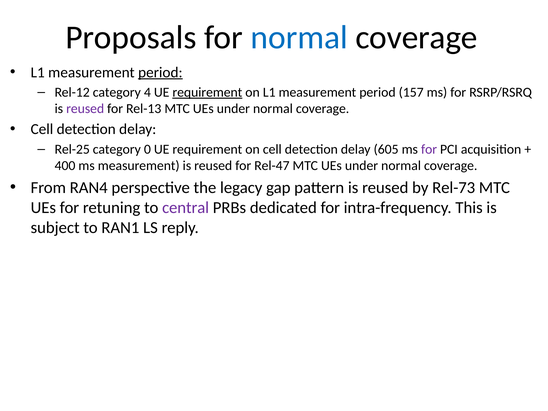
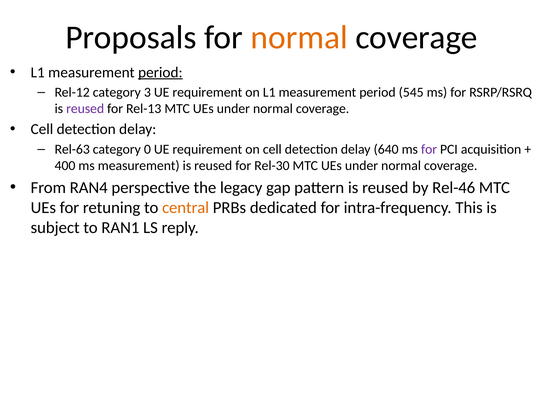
normal at (299, 37) colour: blue -> orange
4: 4 -> 3
requirement at (207, 92) underline: present -> none
157: 157 -> 545
Rel-25: Rel-25 -> Rel-63
605: 605 -> 640
Rel-47: Rel-47 -> Rel-30
Rel-73: Rel-73 -> Rel-46
central colour: purple -> orange
